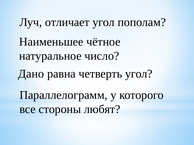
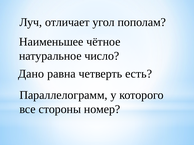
четверть угол: угол -> есть
любят: любят -> номер
